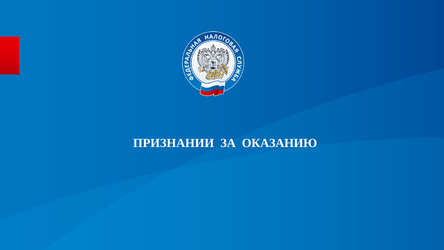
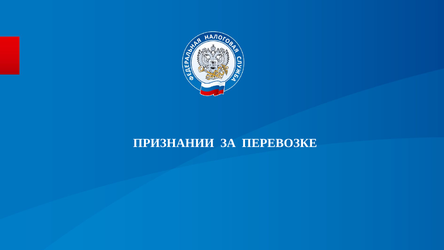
ОКАЗАНИЮ: ОКАЗАНИЮ -> ПЕРЕВОЗКЕ
